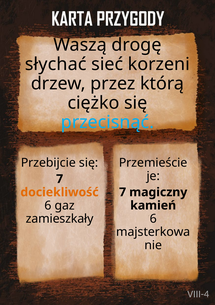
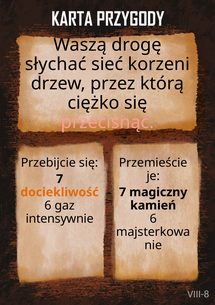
przecisnąć colour: light blue -> pink
zamieszkały: zamieszkały -> intensywnie
VIII-4: VIII-4 -> VIII-8
